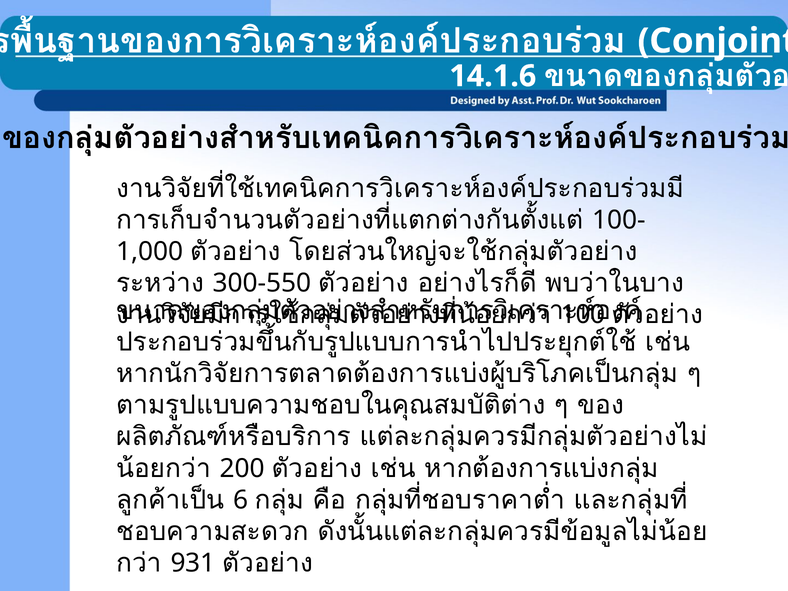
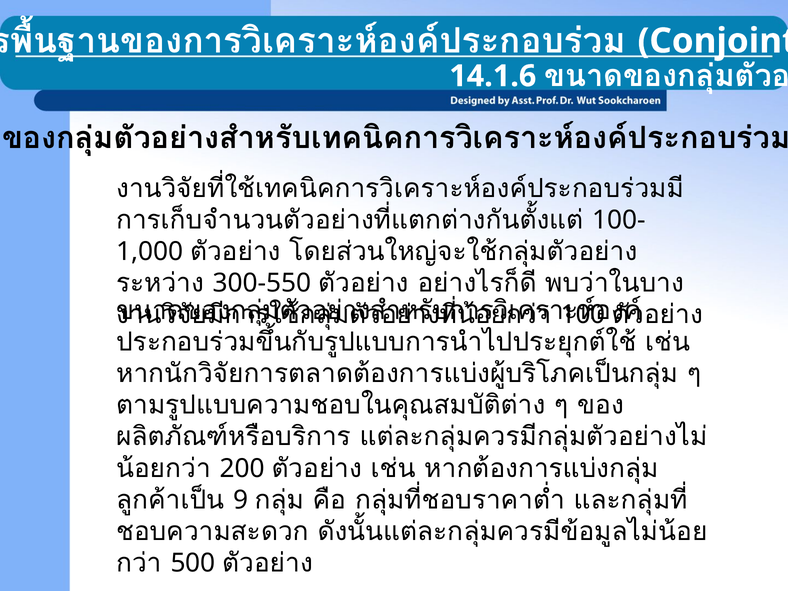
6: 6 -> 9
931: 931 -> 500
